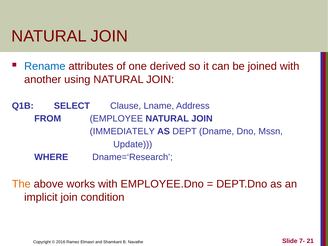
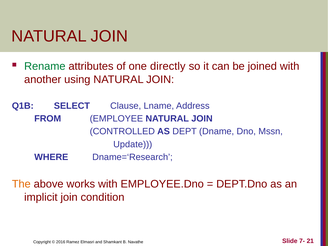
Rename colour: blue -> green
derived: derived -> directly
IMMEDIATELY: IMMEDIATELY -> CONTROLLED
